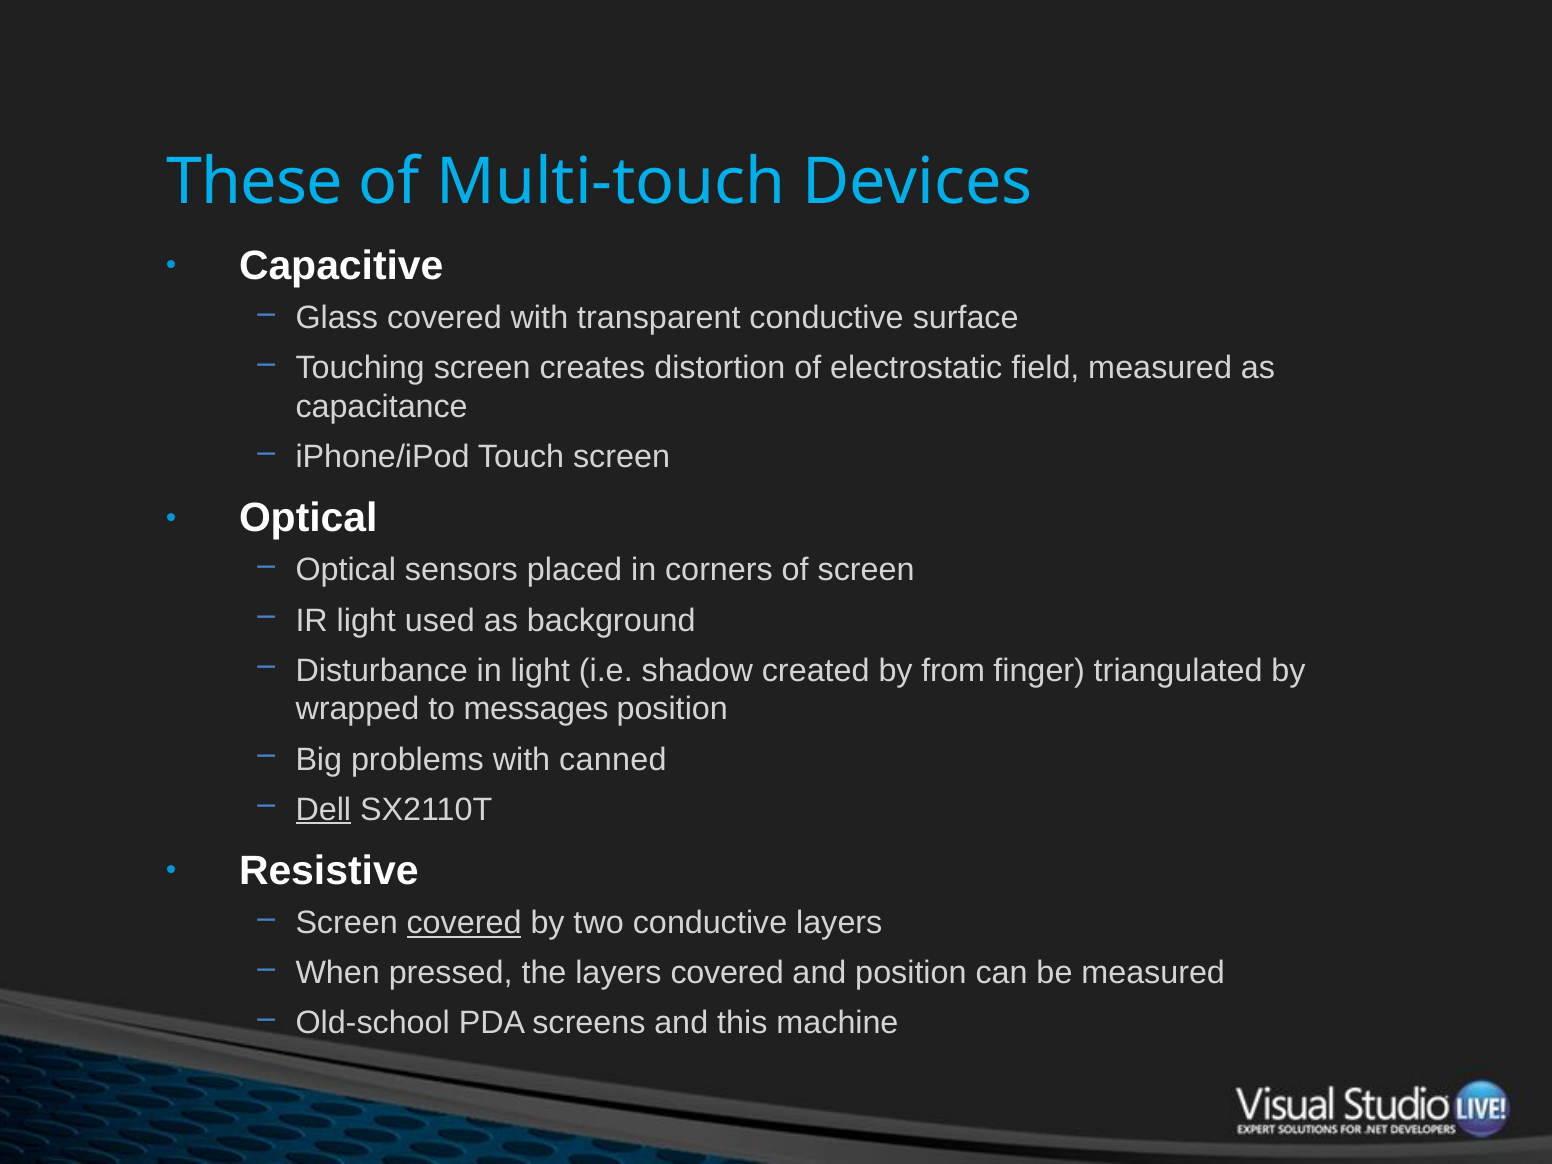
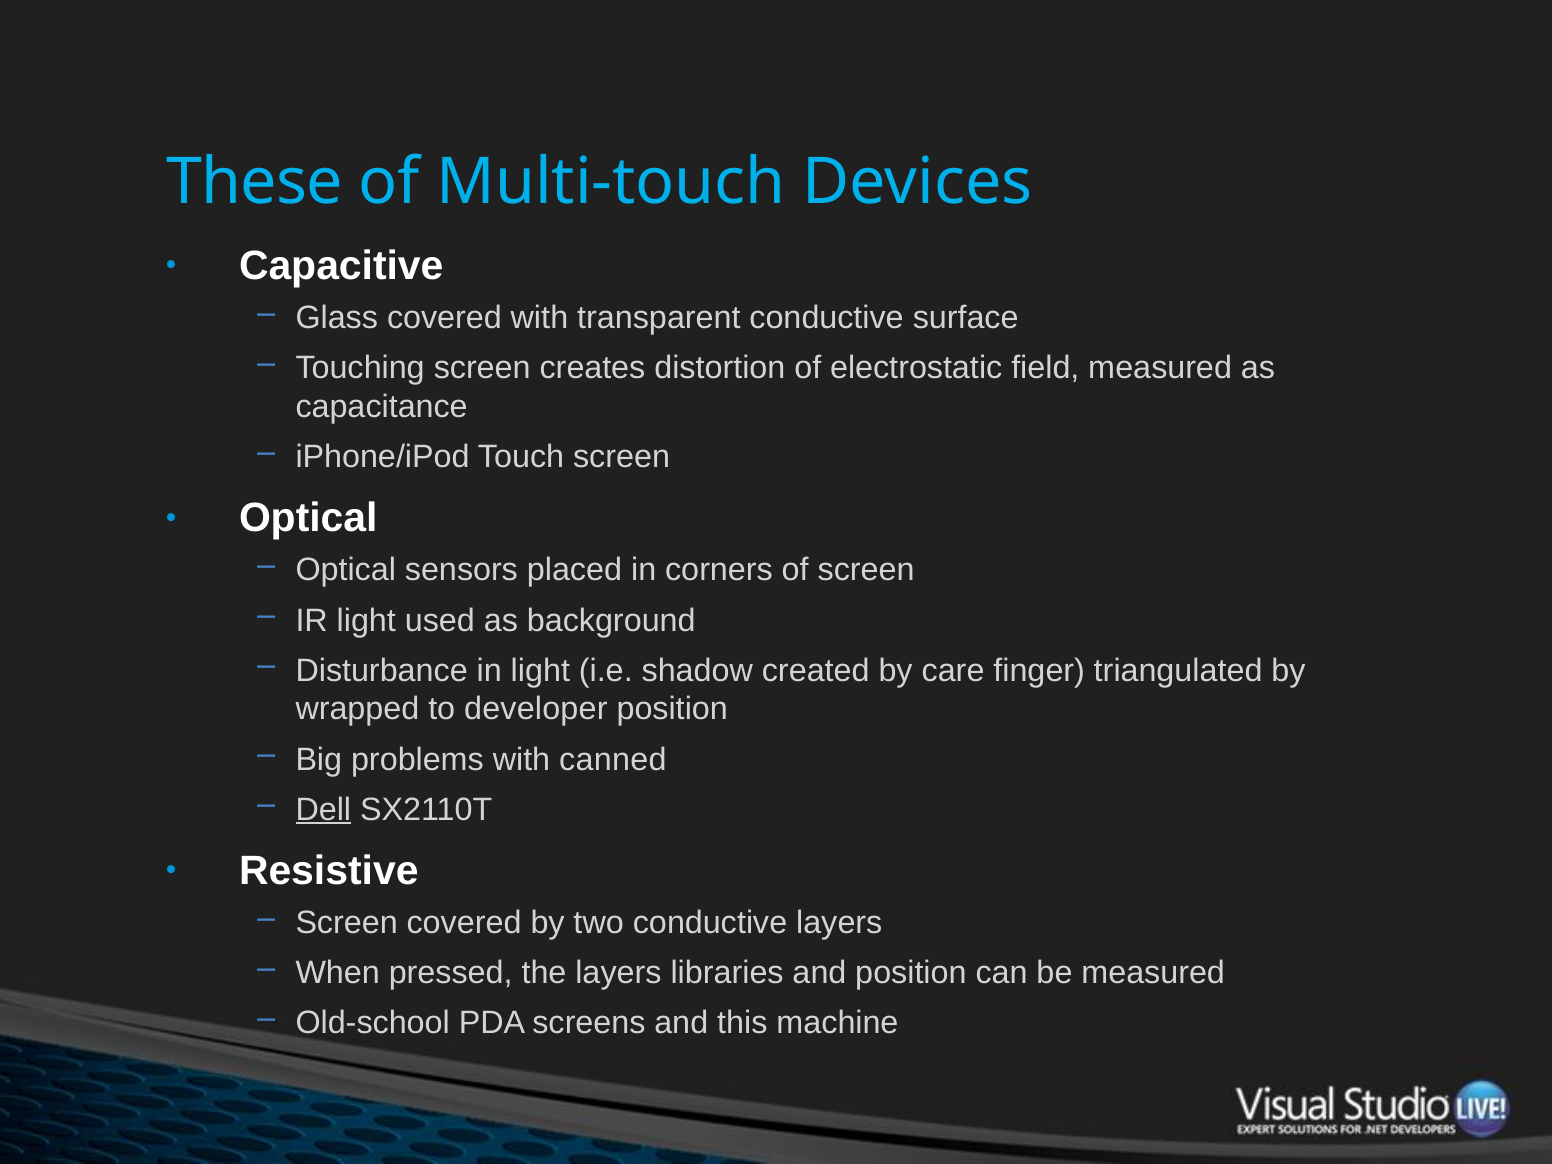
from: from -> care
messages: messages -> developer
covered at (464, 923) underline: present -> none
layers covered: covered -> libraries
